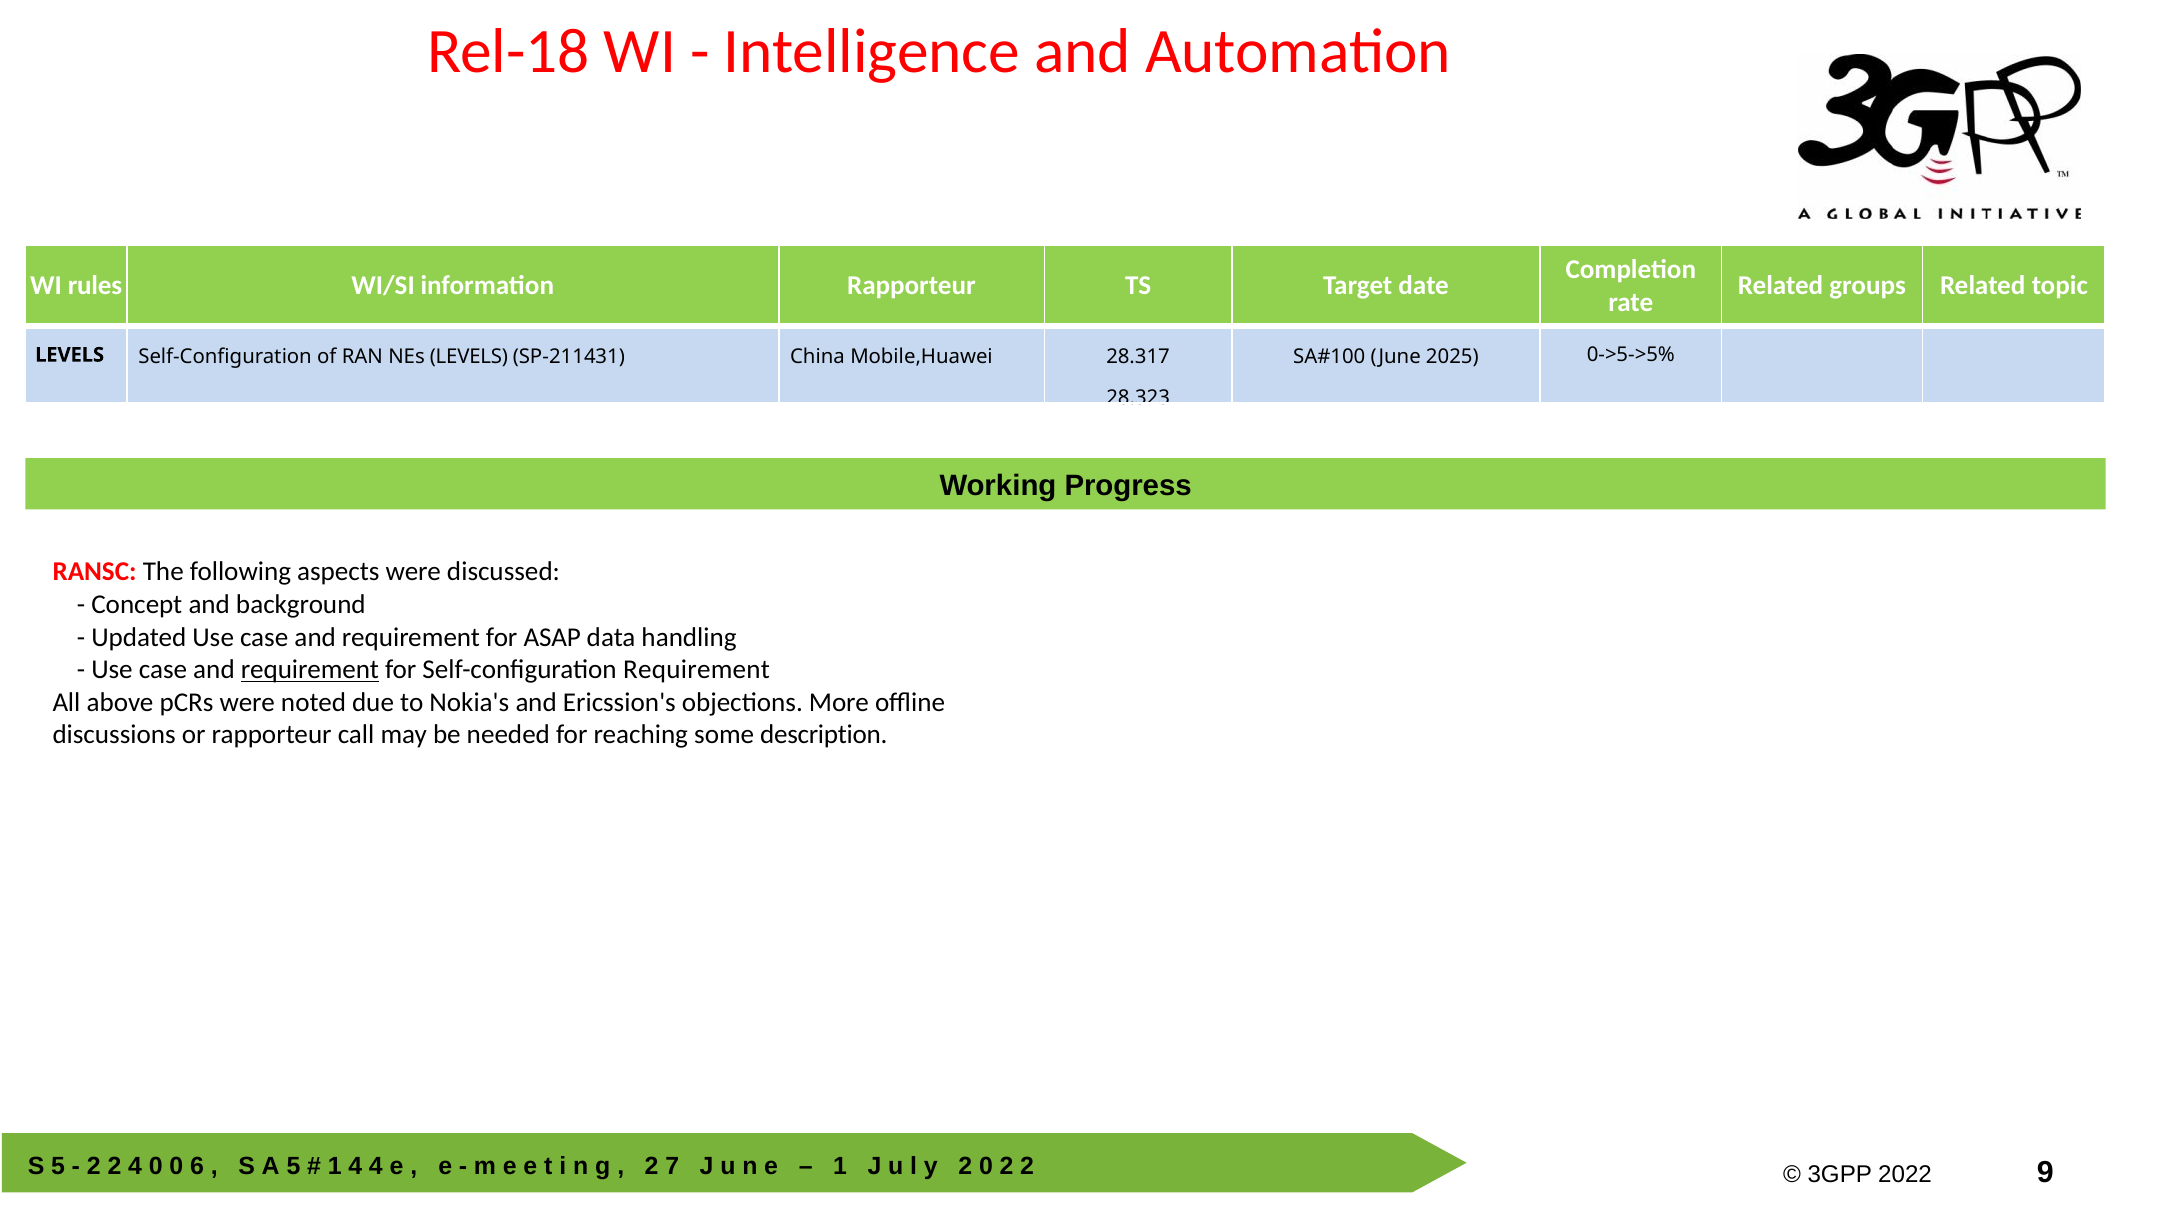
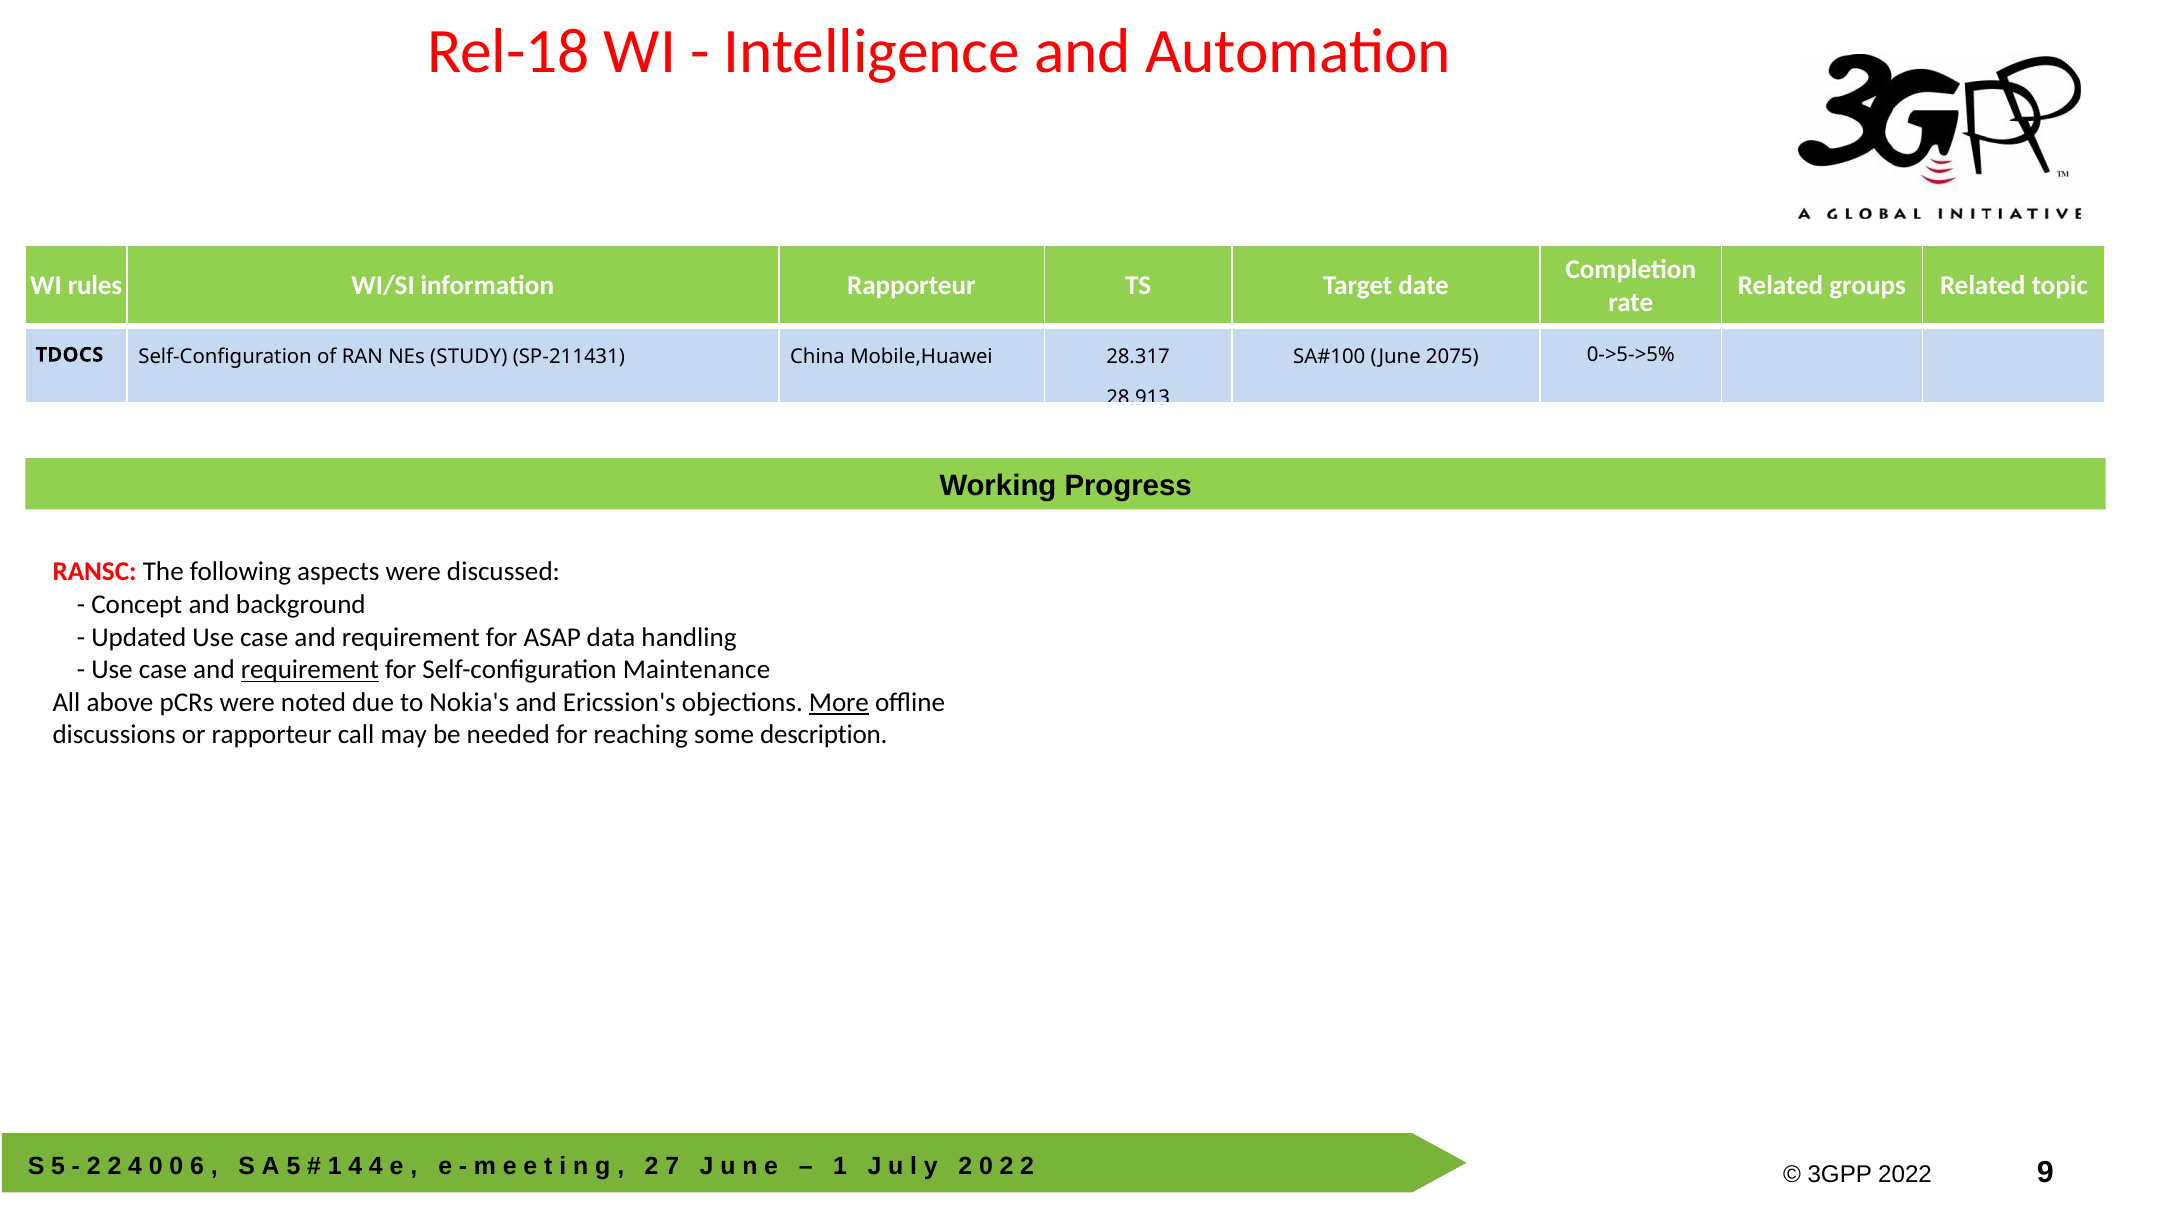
2025: 2025 -> 2075
LEVELS at (70, 355): LEVELS -> TDOCS
NEs LEVELS: LEVELS -> STUDY
28.323: 28.323 -> 28.913
Self-configuration Requirement: Requirement -> Maintenance
More underline: none -> present
